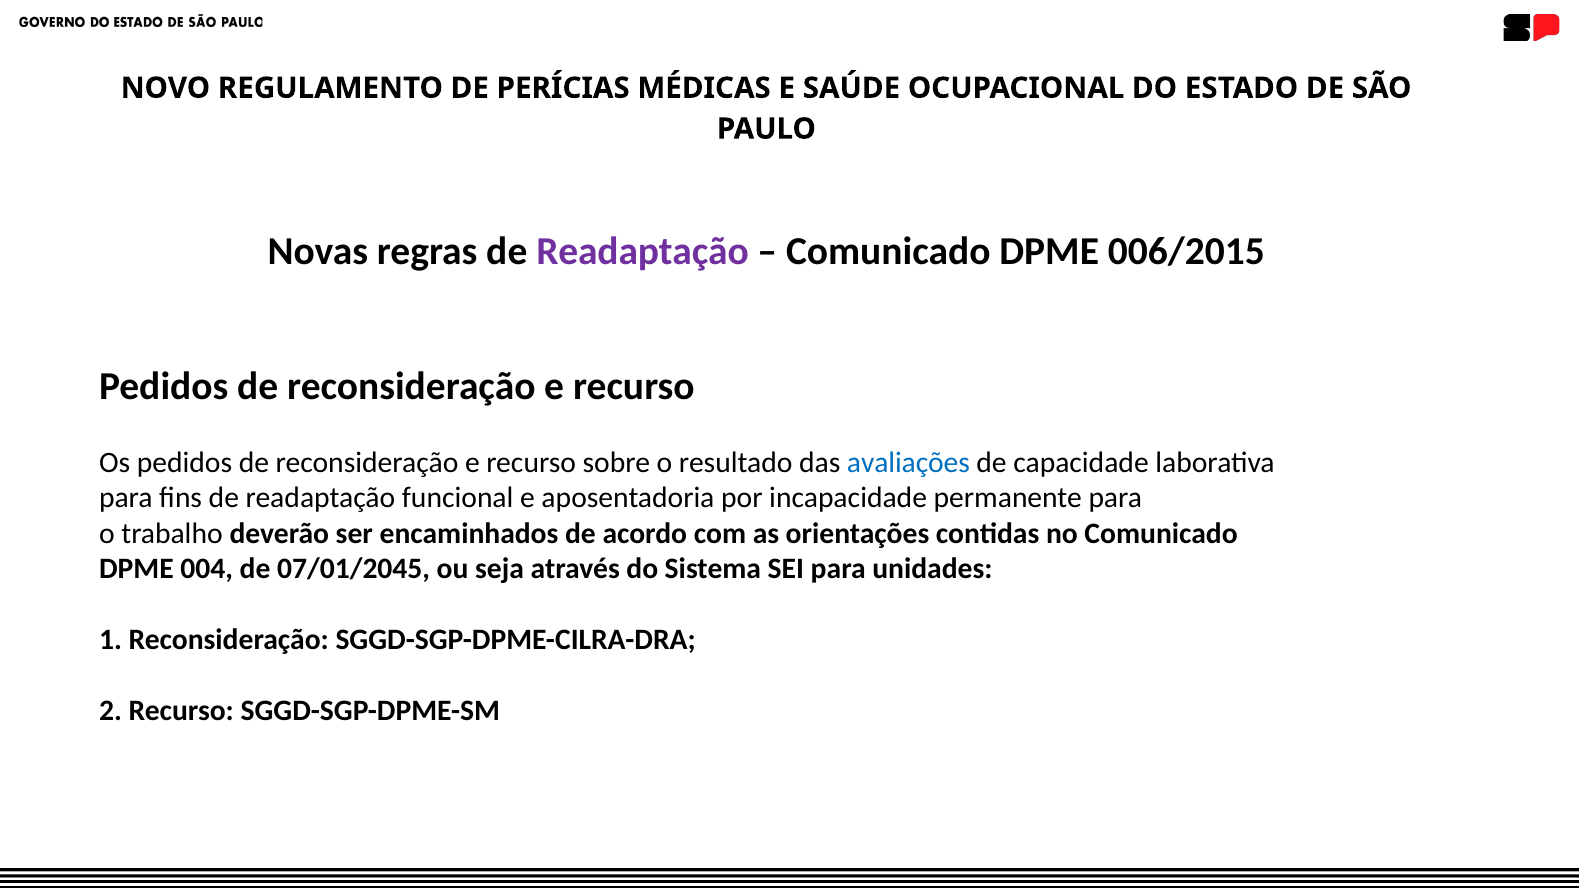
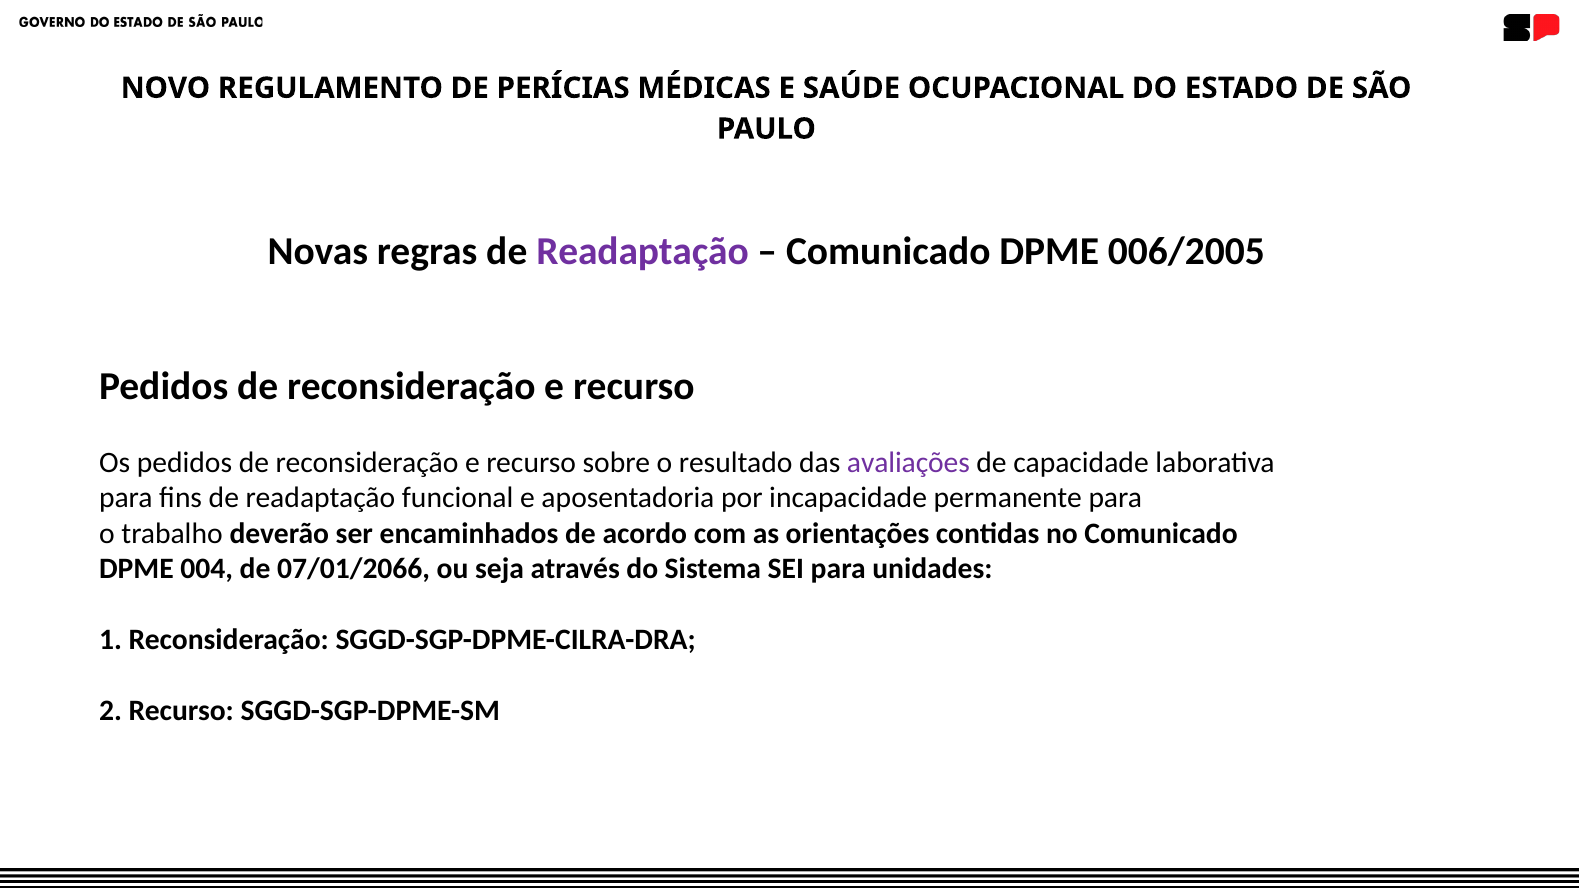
006/2015: 006/2015 -> 006/2005
avaliações colour: blue -> purple
07/01/2045: 07/01/2045 -> 07/01/2066
